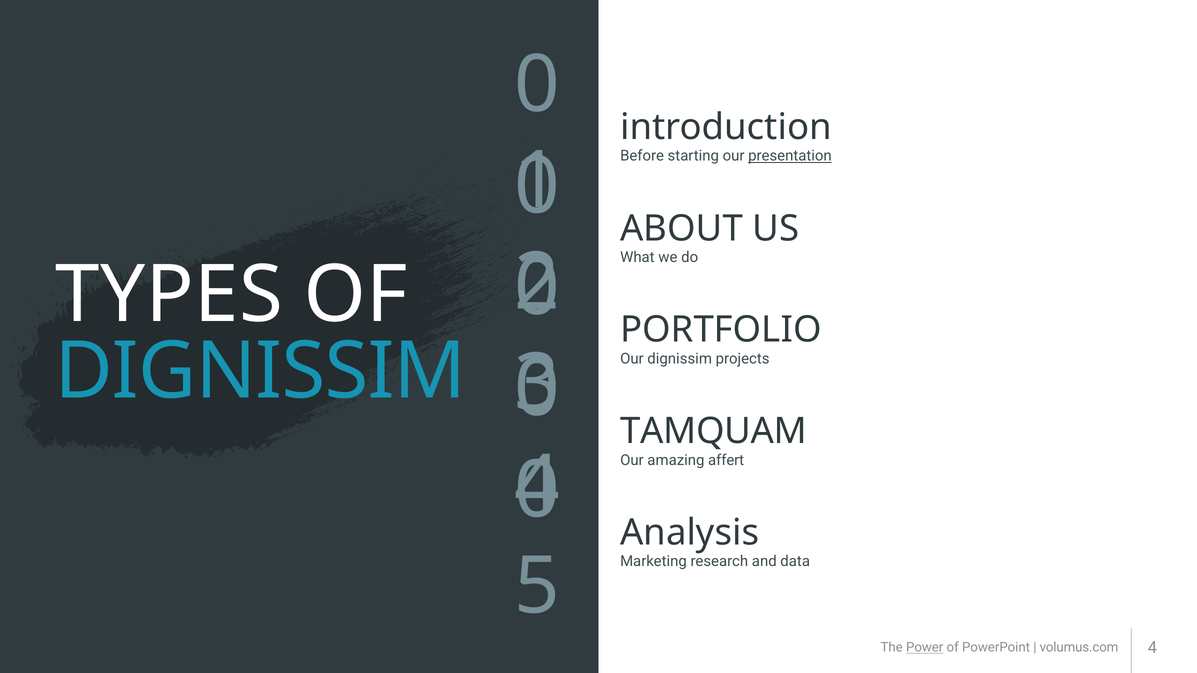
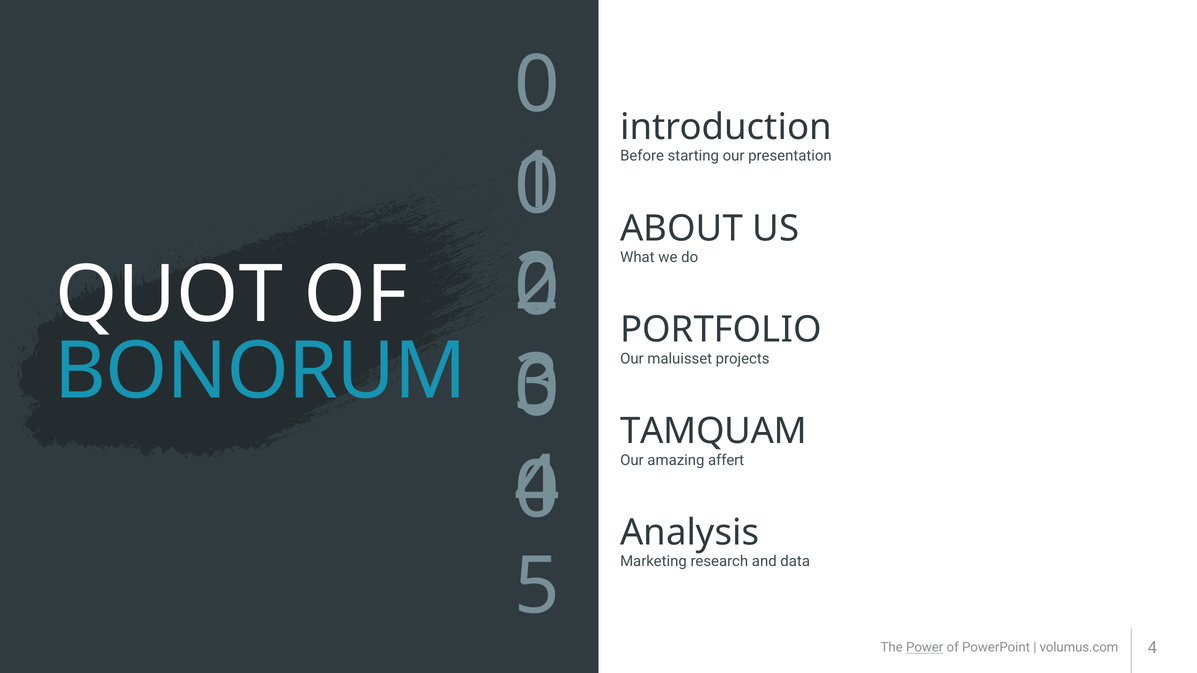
presentation underline: present -> none
TYPES: TYPES -> QUOT
DIGNISSIM at (260, 372): DIGNISSIM -> BONORUM
Our dignissim: dignissim -> maluisset
